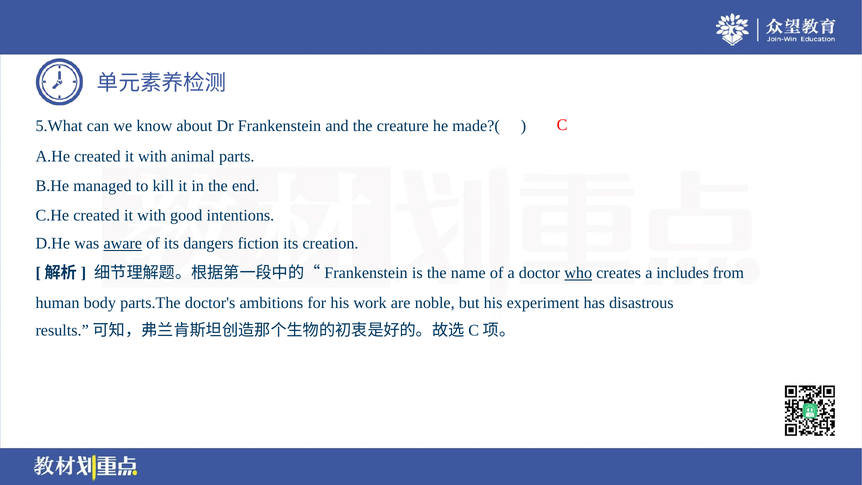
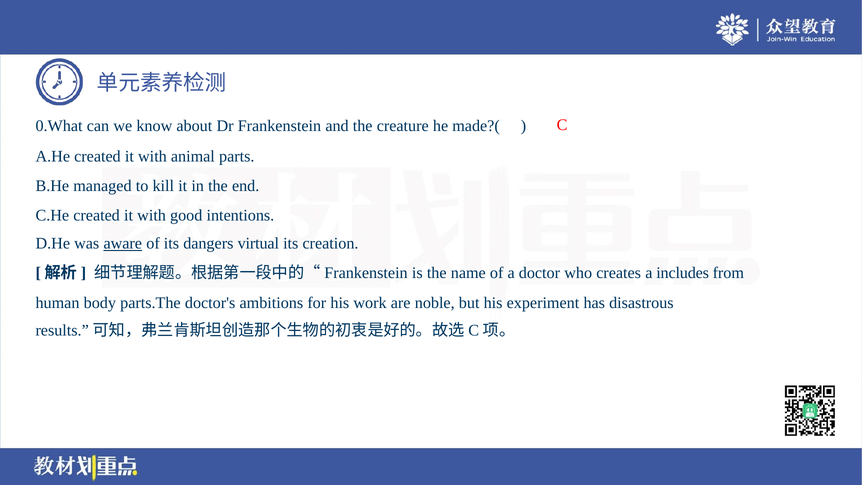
5.What: 5.What -> 0.What
fiction: fiction -> virtual
who underline: present -> none
